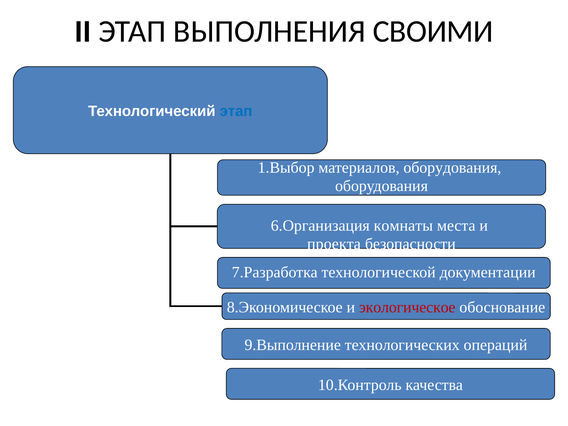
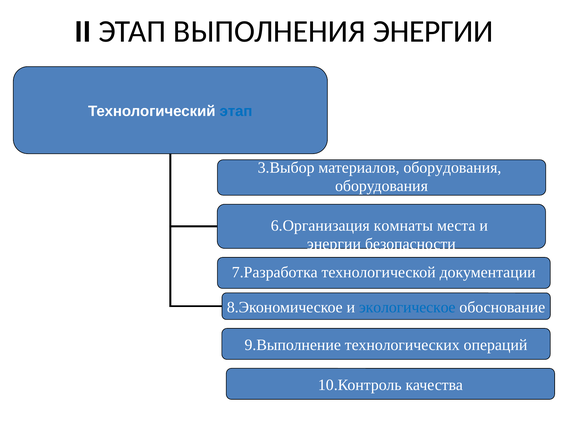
ВЫПОЛНЕНИЯ СВОИМИ: СВОИМИ -> ЭНЕРГИИ
1.Выбор: 1.Выбор -> 3.Выбор
проекта at (334, 244): проекта -> энергии
экологическое colour: red -> blue
